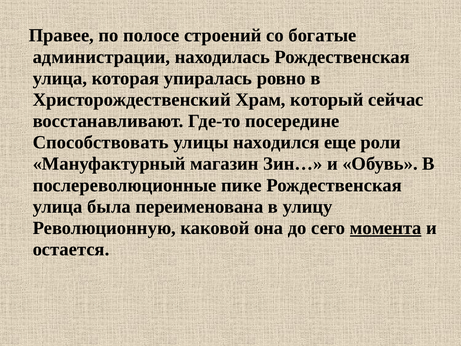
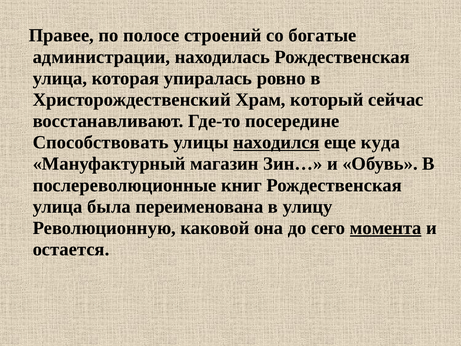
находился underline: none -> present
роли: роли -> куда
пике: пике -> книг
